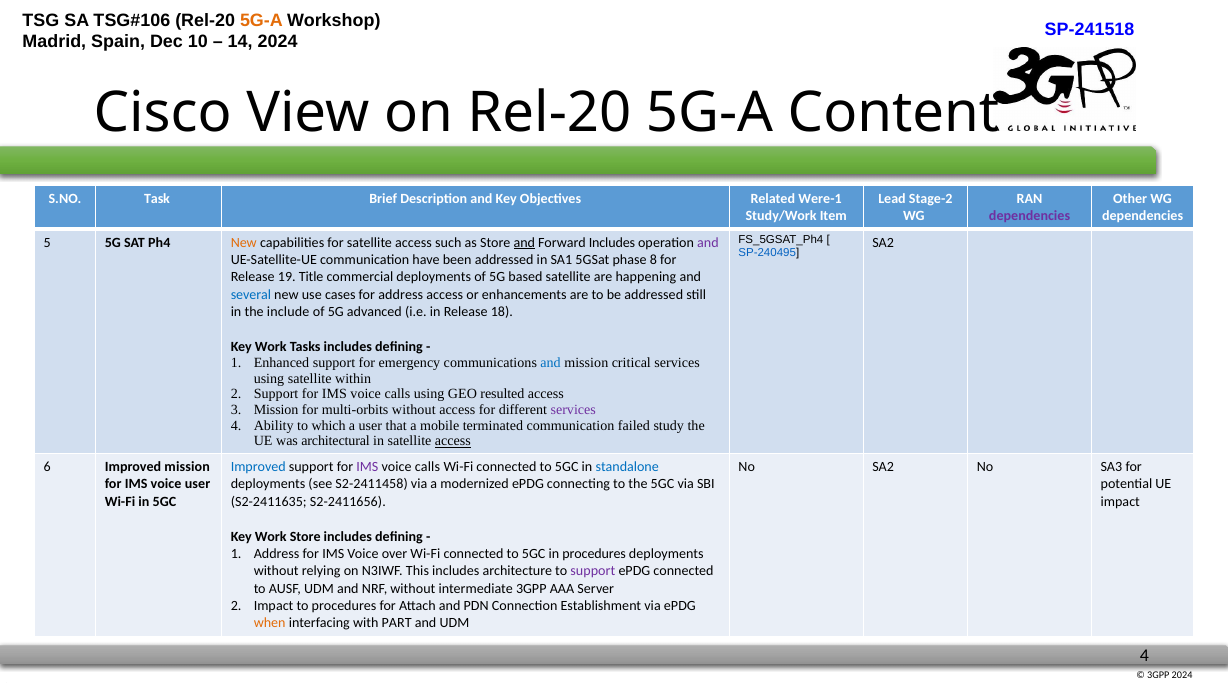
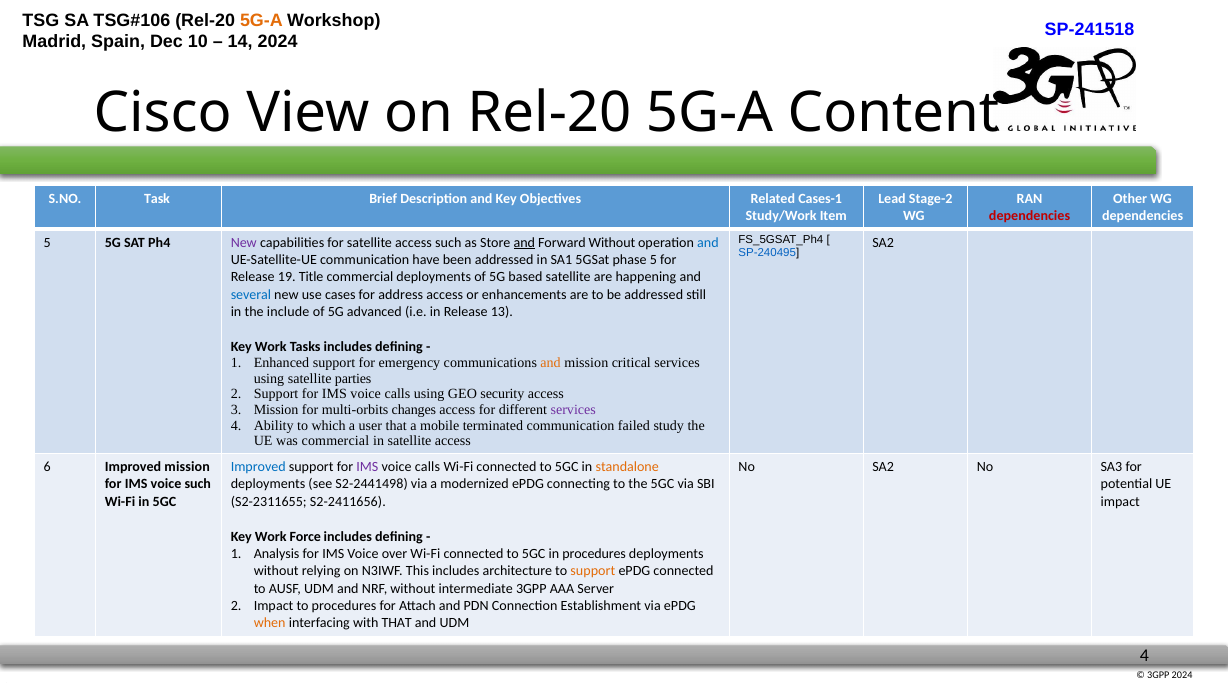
Were-1: Were-1 -> Cases-1
dependencies at (1030, 216) colour: purple -> red
New at (244, 243) colour: orange -> purple
Forward Includes: Includes -> Without
and at (708, 243) colour: purple -> blue
phase 8: 8 -> 5
18: 18 -> 13
and at (551, 363) colour: blue -> orange
within: within -> parties
resulted: resulted -> security
multi-orbits without: without -> changes
was architectural: architectural -> commercial
access at (453, 442) underline: present -> none
standalone colour: blue -> orange
voice user: user -> such
S2-2411458: S2-2411458 -> S2-2441498
S2-2411635: S2-2411635 -> S2-2311655
Work Store: Store -> Force
Address at (277, 554): Address -> Analysis
support at (593, 572) colour: purple -> orange
with PART: PART -> THAT
